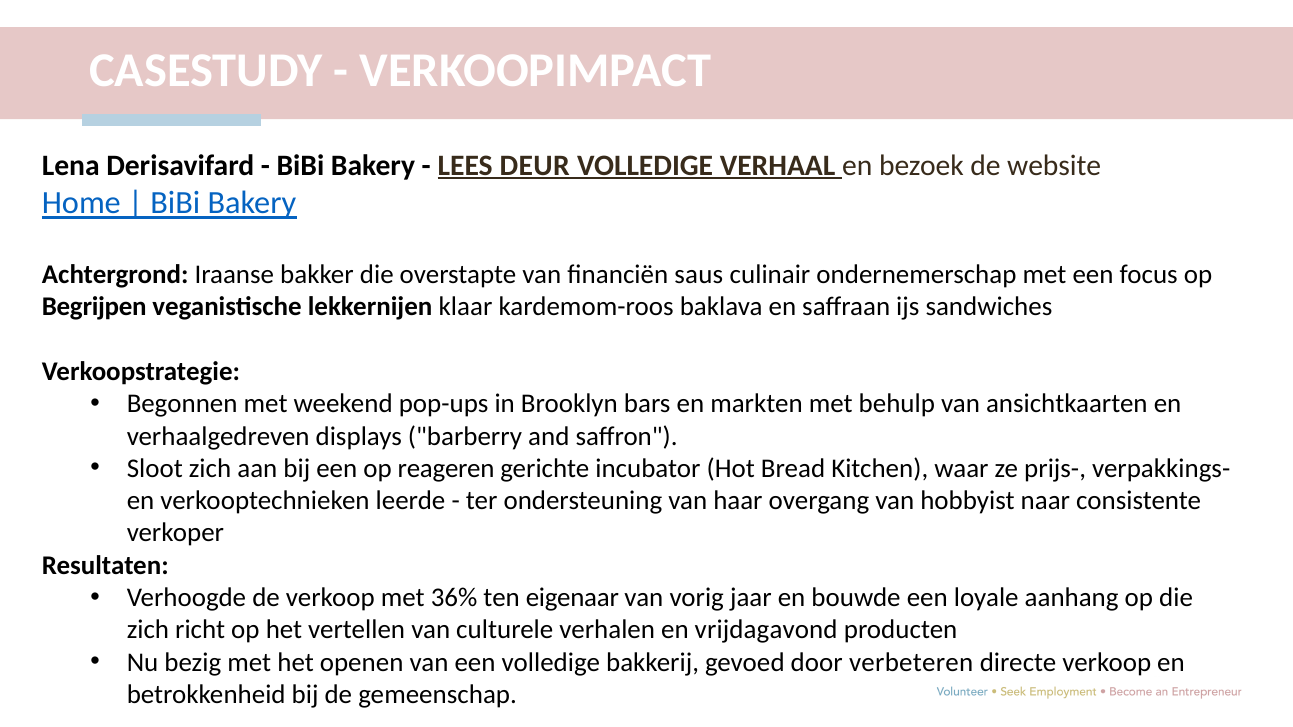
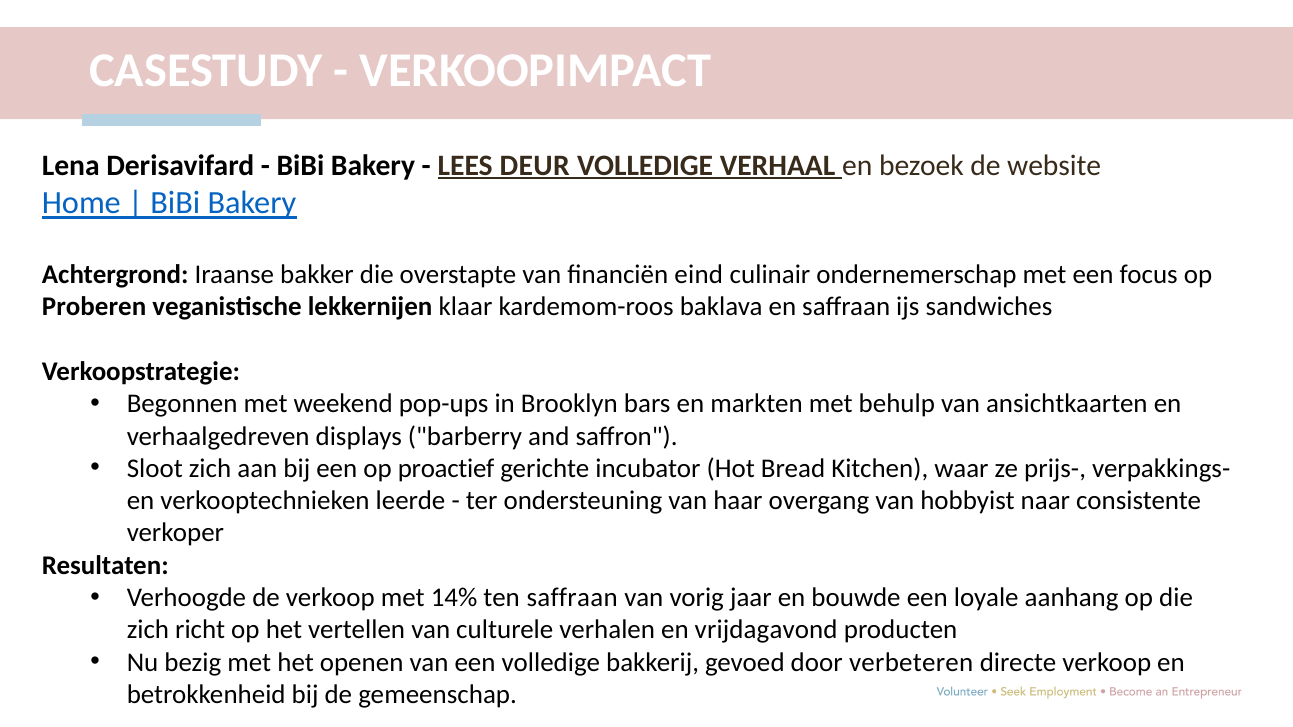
saus: saus -> eind
Begrijpen: Begrijpen -> Proberen
reageren: reageren -> proactief
36%: 36% -> 14%
ten eigenaar: eigenaar -> saffraan
